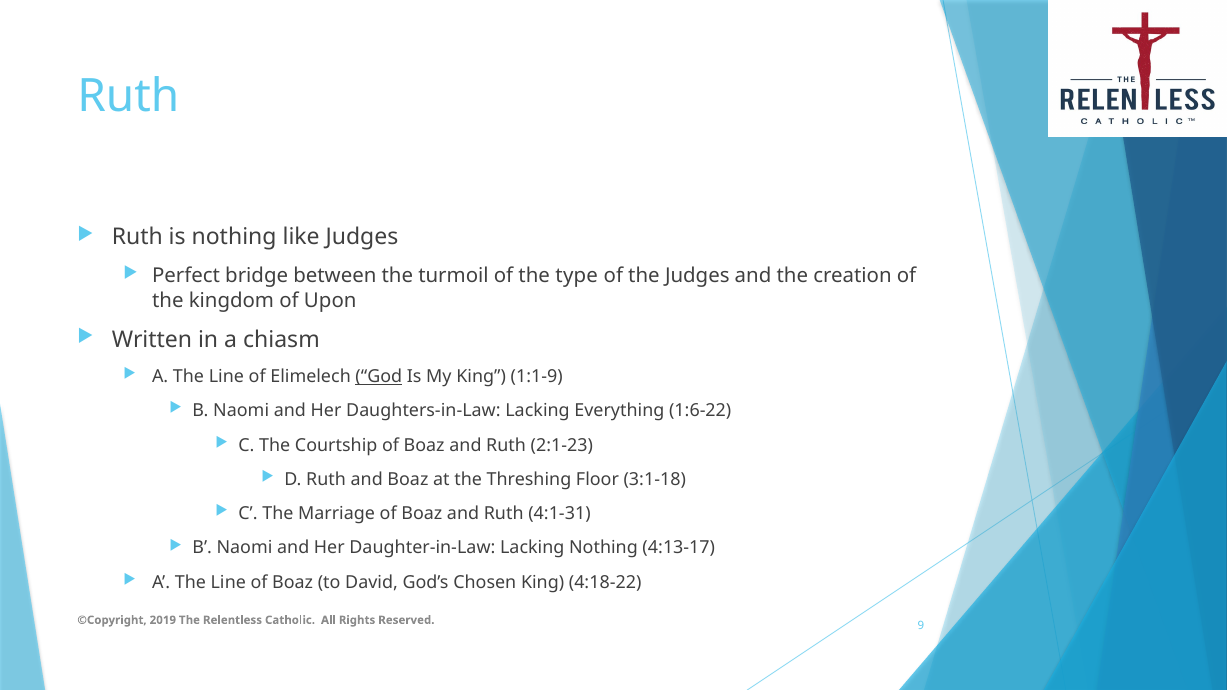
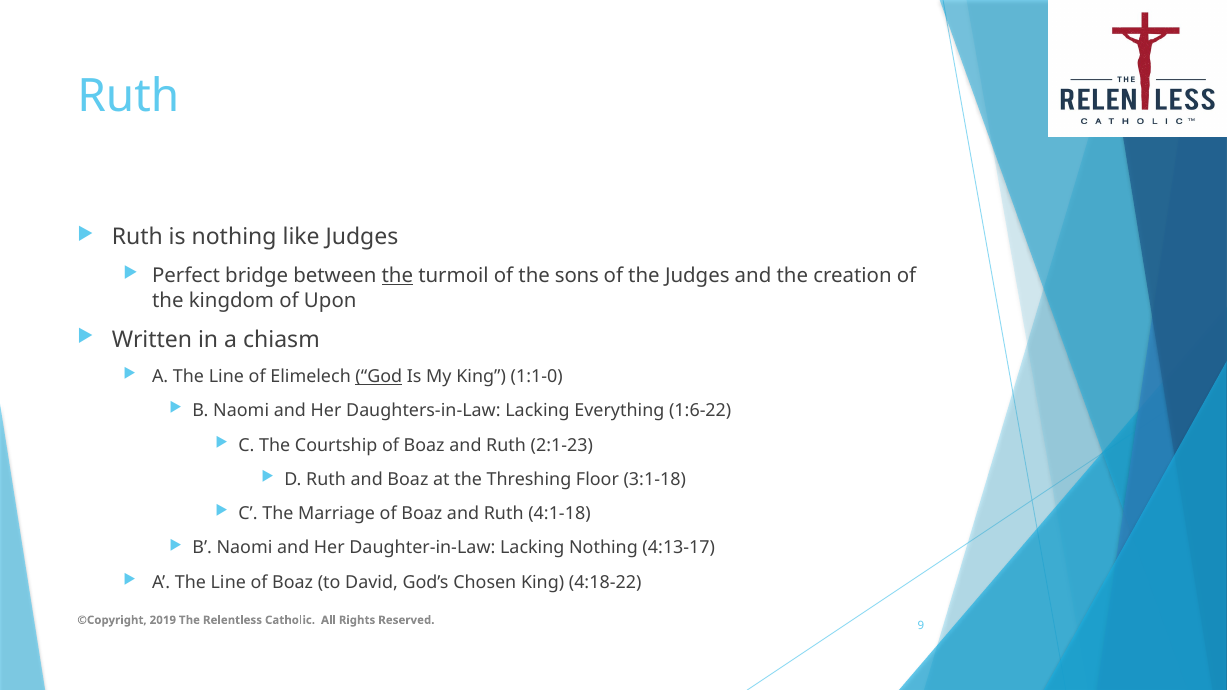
the at (397, 276) underline: none -> present
type: type -> sons
1:1-9: 1:1-9 -> 1:1-0
4:1-31: 4:1-31 -> 4:1-18
